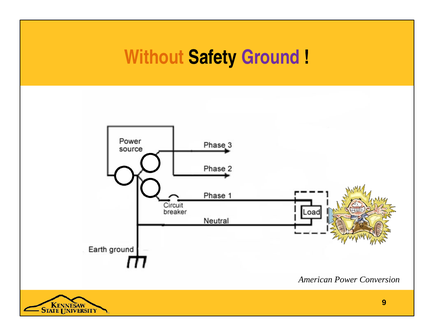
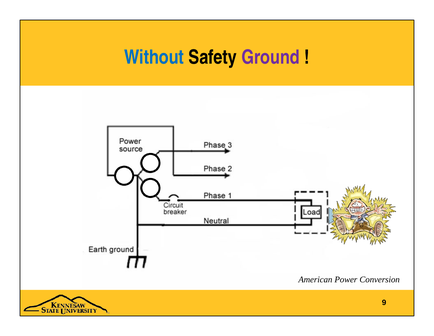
Without colour: orange -> blue
